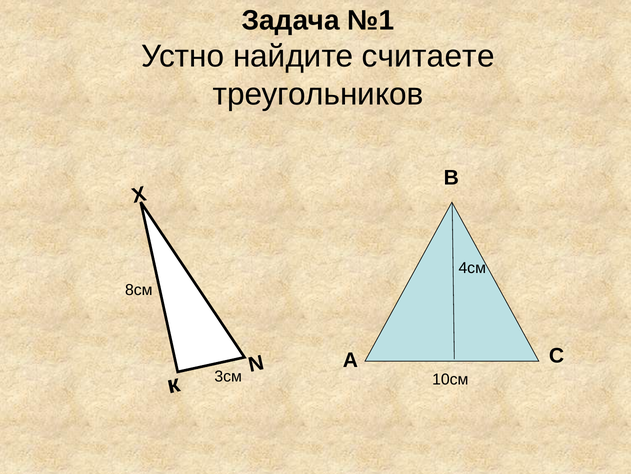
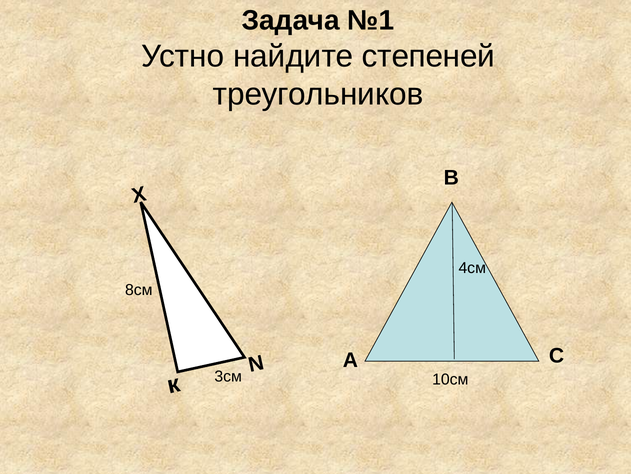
считаете: считаете -> степеней
